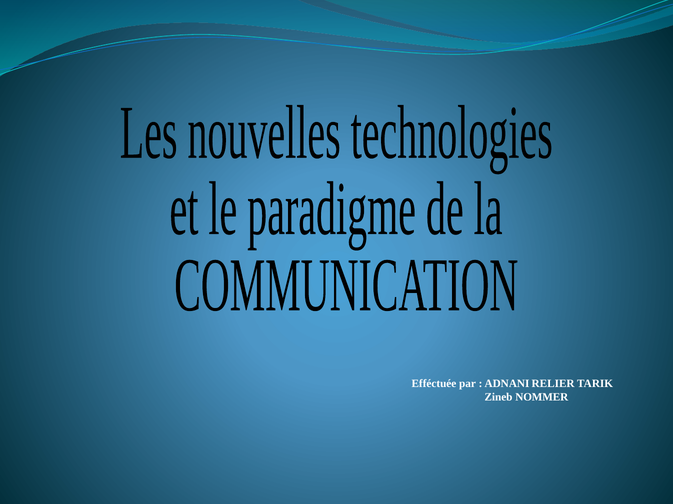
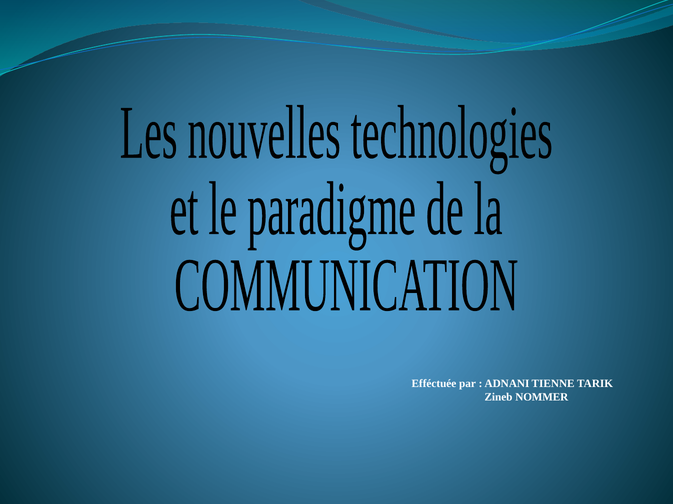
RELIER: RELIER -> TIENNE
